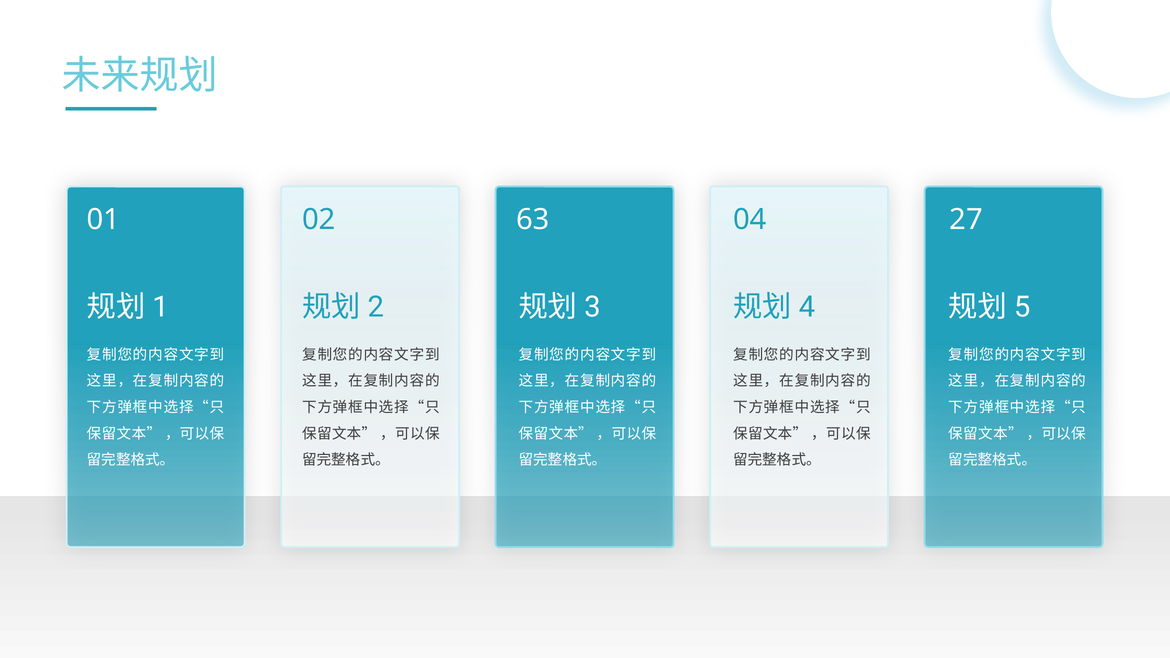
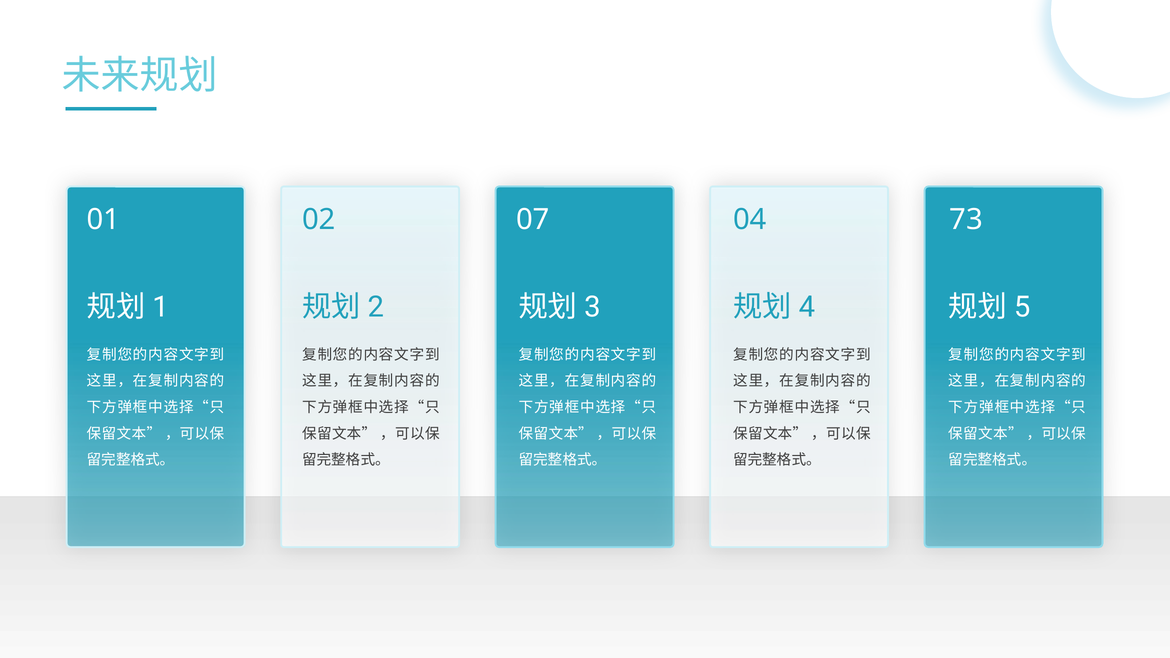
63: 63 -> 07
27: 27 -> 73
